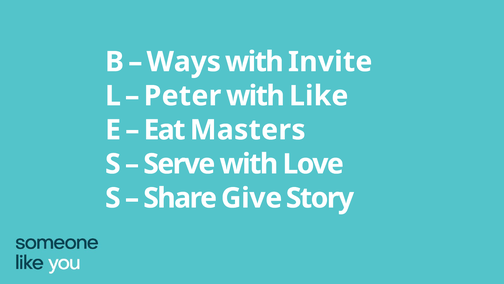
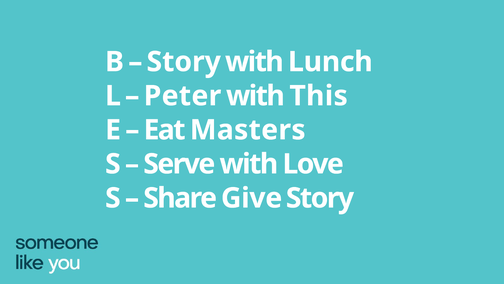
Ways at (184, 62): Ways -> Story
Invite: Invite -> Lunch
Like: Like -> This
